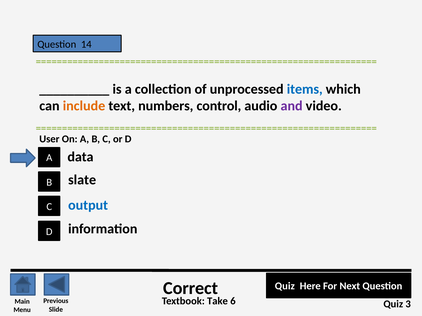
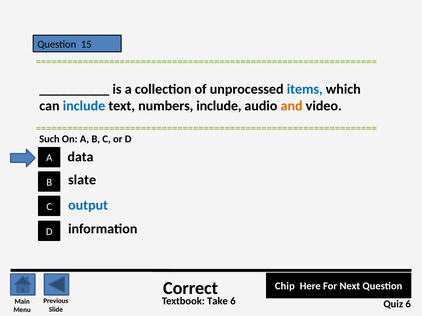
14: 14 -> 15
include at (84, 106) colour: orange -> blue
numbers control: control -> include
and colour: purple -> orange
User: User -> Such
Quiz at (285, 287): Quiz -> Chip
Quiz 3: 3 -> 6
